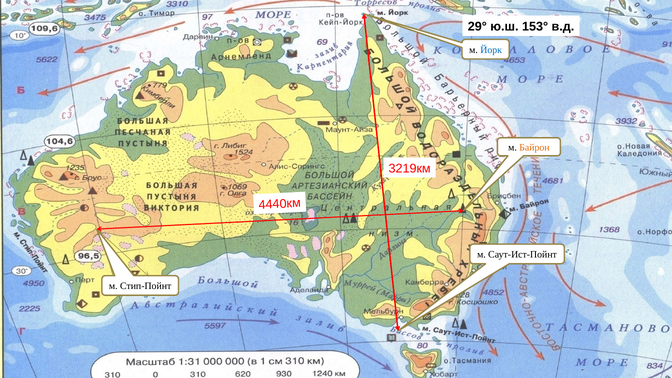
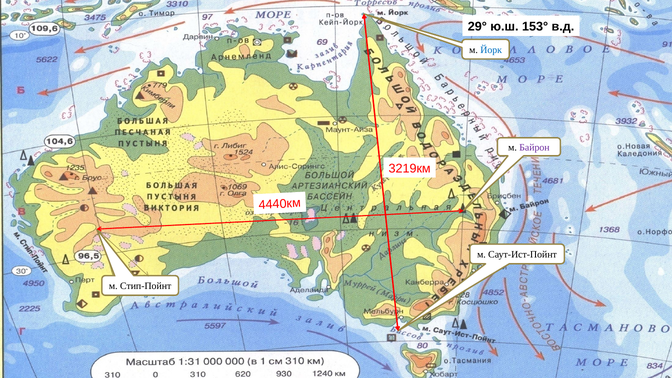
Байрон colour: orange -> purple
